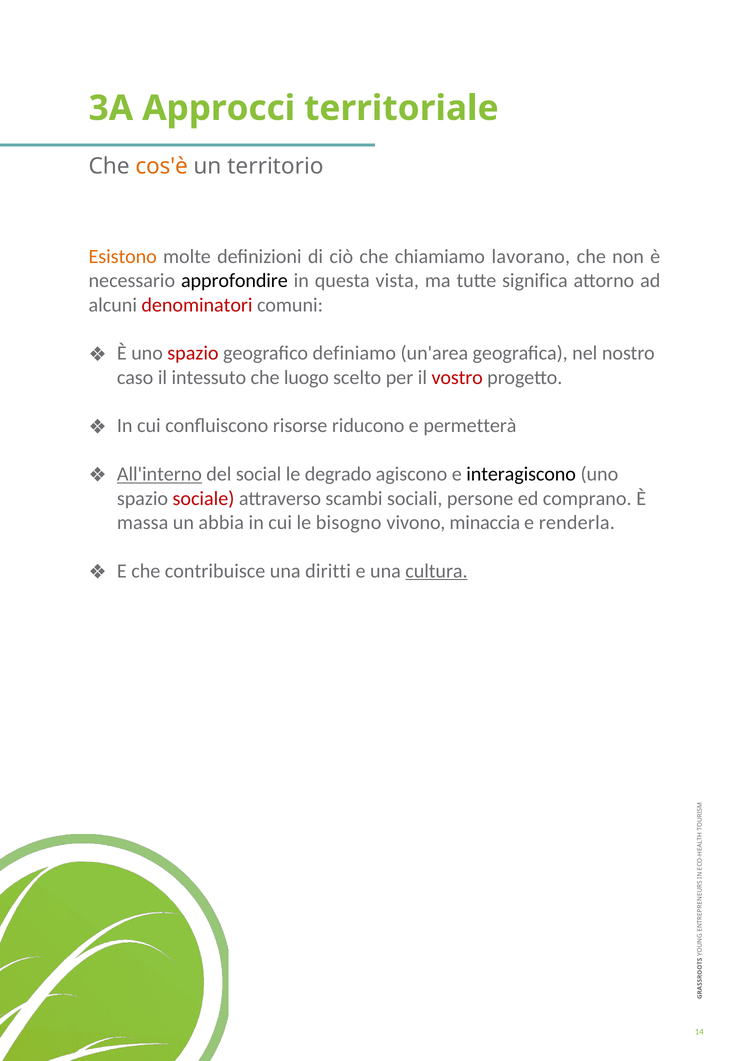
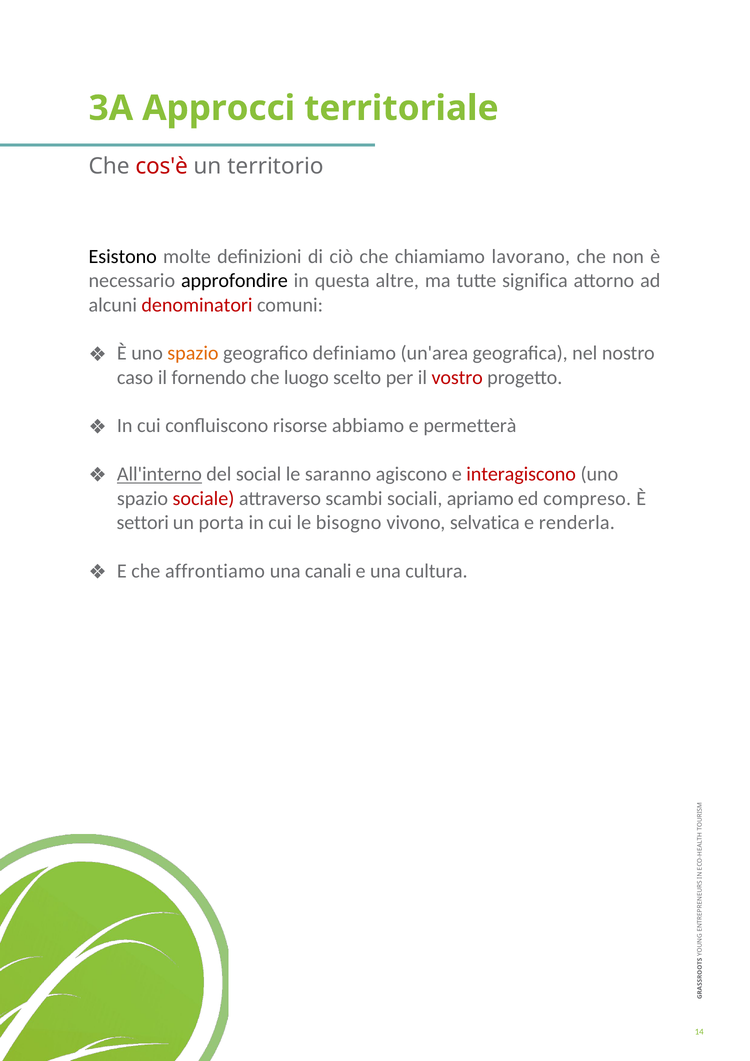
cos'è colour: orange -> red
Esistono colour: orange -> black
vista: vista -> altre
spazio at (193, 353) colour: red -> orange
intessuto: intessuto -> fornendo
riducono: riducono -> abbiamo
degrado: degrado -> saranno
interagiscono colour: black -> red
persone: persone -> apriamo
comprano: comprano -> compreso
massa: massa -> settori
abbia: abbia -> porta
minaccia: minaccia -> selvatica
contribuisce: contribuisce -> affrontiamo
diritti: diritti -> canali
cultura underline: present -> none
